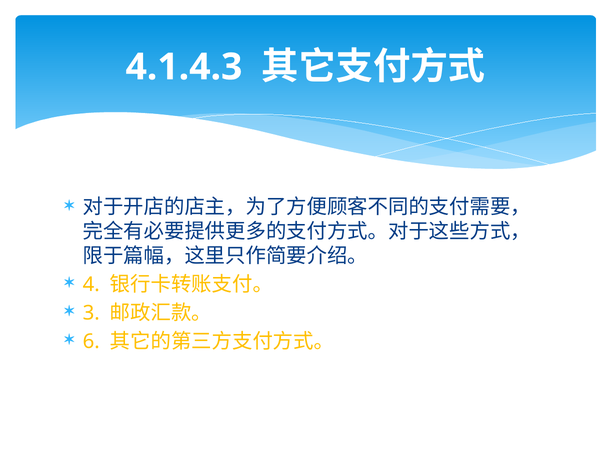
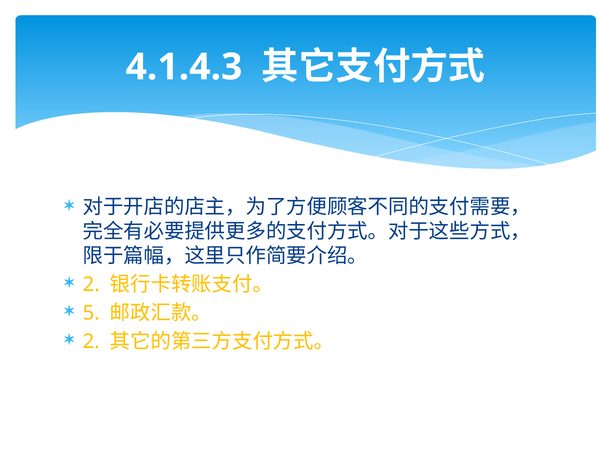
4 at (91, 285): 4 -> 2
3: 3 -> 5
6 at (91, 342): 6 -> 2
